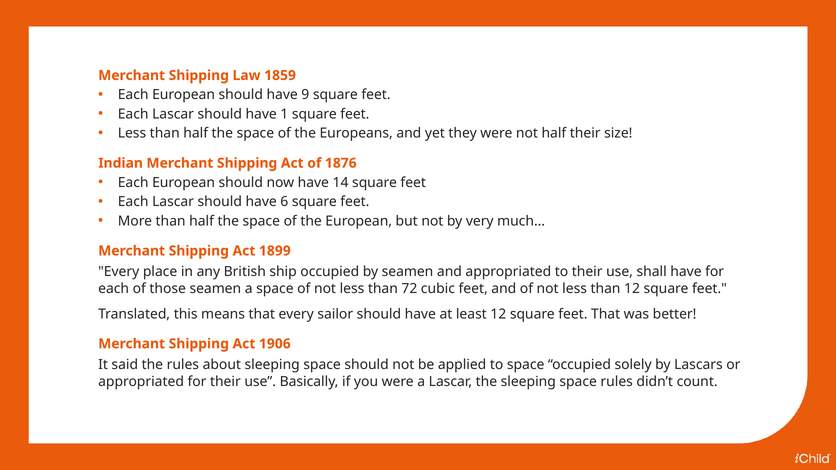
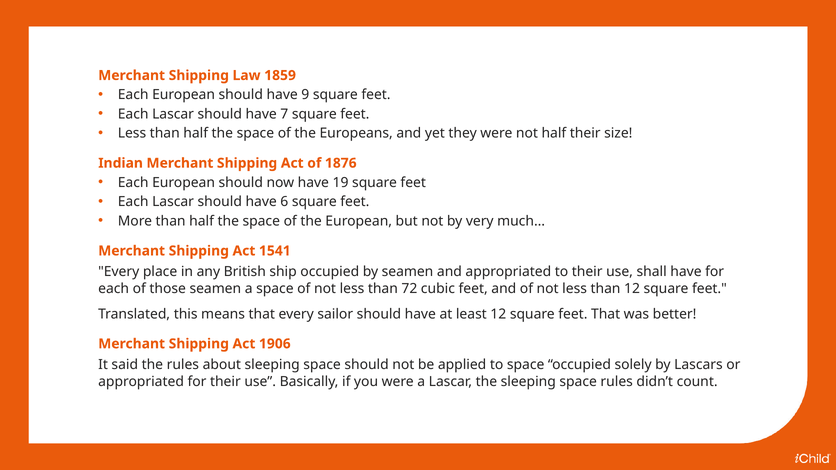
1: 1 -> 7
14: 14 -> 19
1899: 1899 -> 1541
